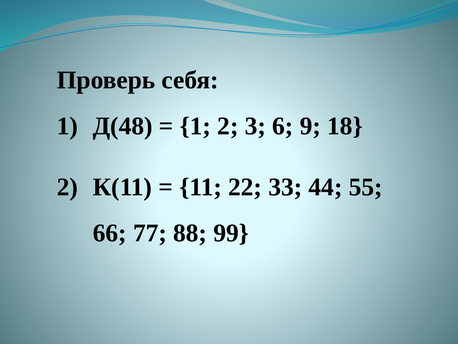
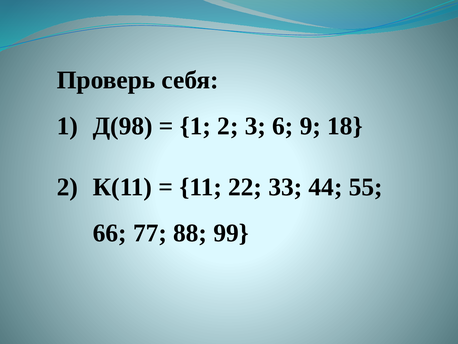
Д(48: Д(48 -> Д(98
